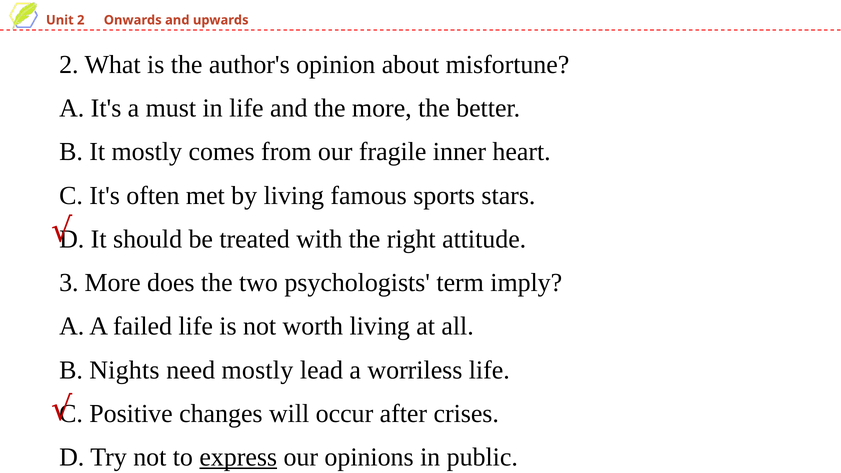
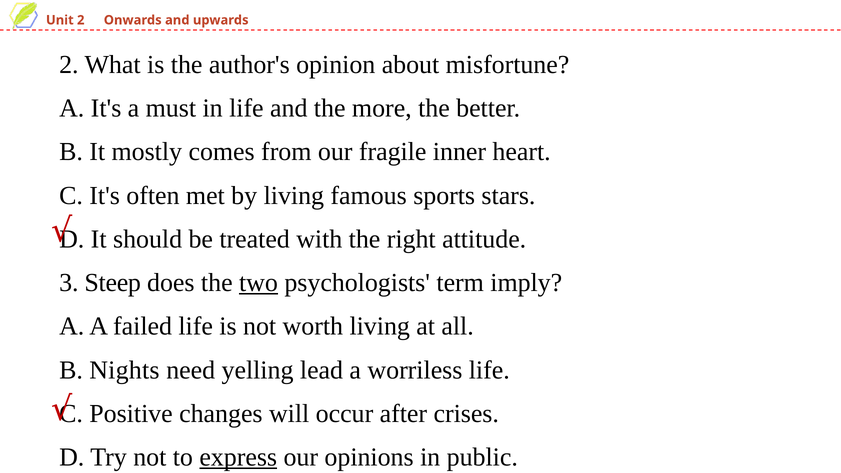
3 More: More -> Steep
two underline: none -> present
need mostly: mostly -> yelling
